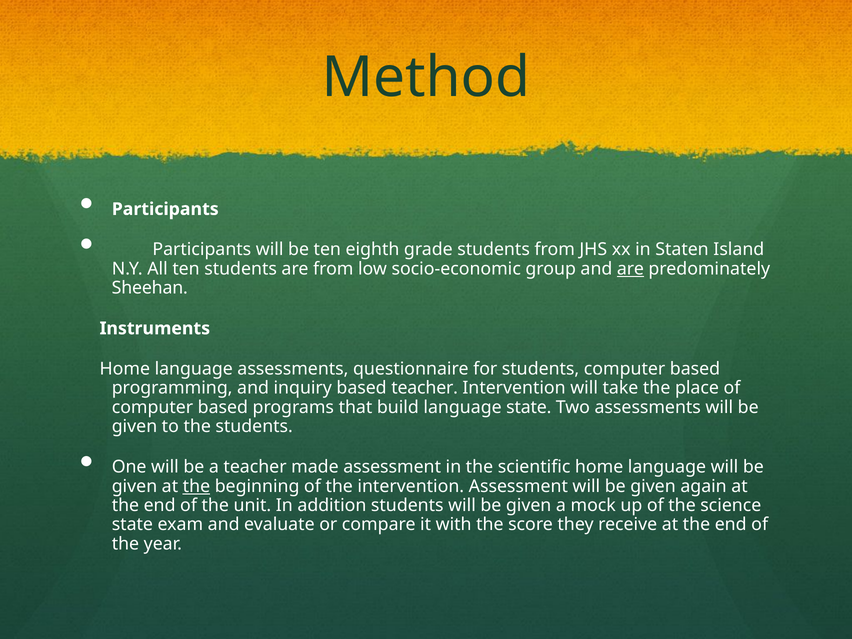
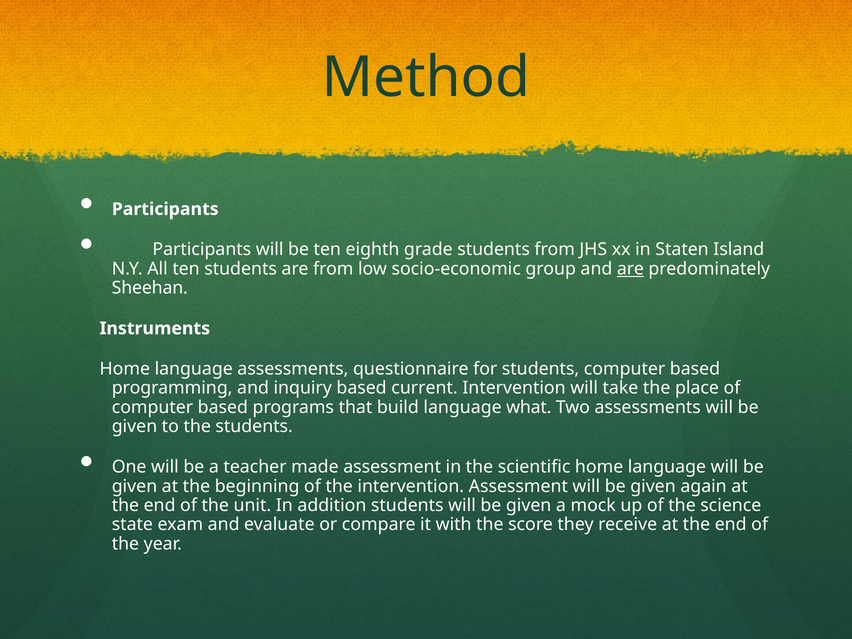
based teacher: teacher -> current
language state: state -> what
the at (196, 486) underline: present -> none
